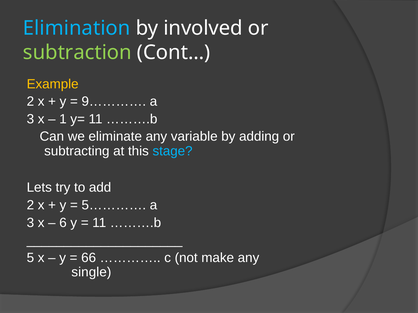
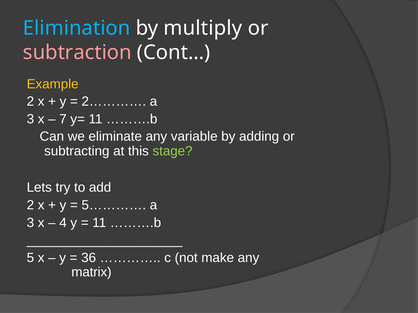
involved: involved -> multiply
subtraction colour: light green -> pink
9…………: 9………… -> 2…………
1: 1 -> 7
stage colour: light blue -> light green
6: 6 -> 4
66: 66 -> 36
single: single -> matrix
